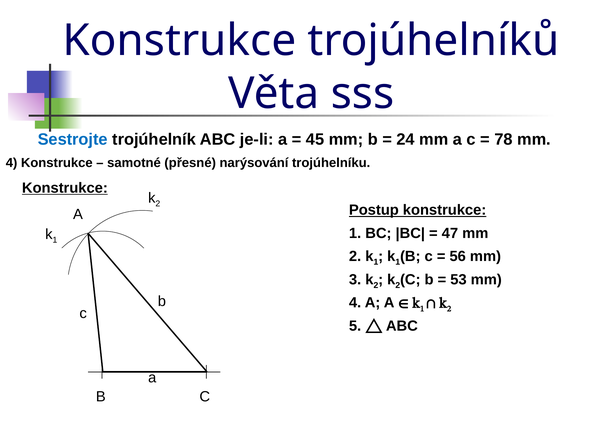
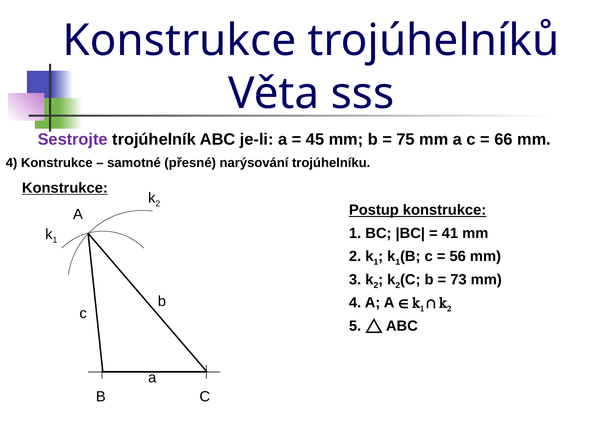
Sestrojte colour: blue -> purple
24: 24 -> 75
78: 78 -> 66
47: 47 -> 41
53: 53 -> 73
